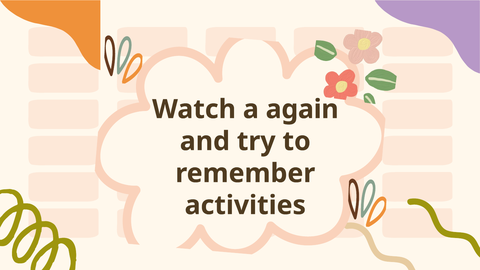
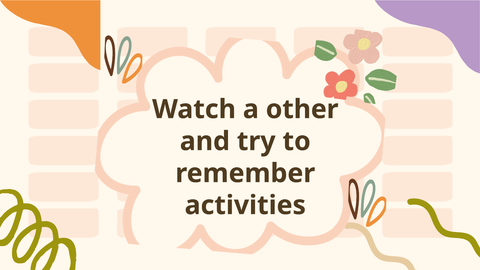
again: again -> other
